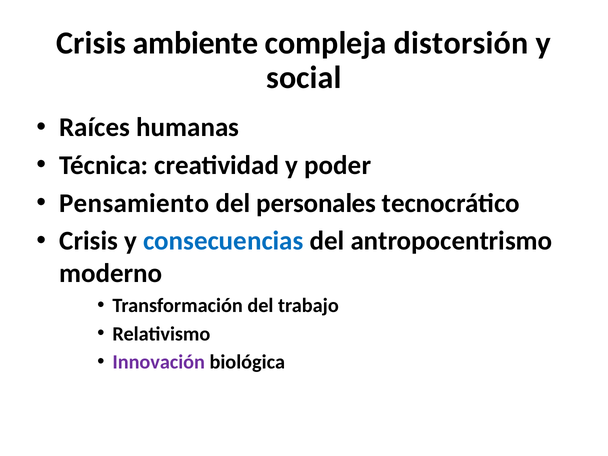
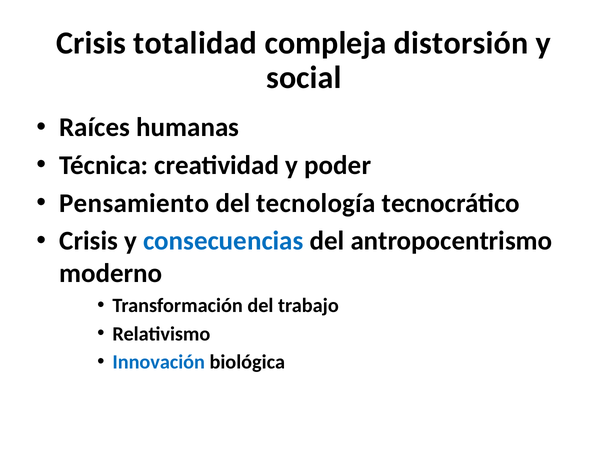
ambiente: ambiente -> totalidad
personales: personales -> tecnología
Innovación colour: purple -> blue
